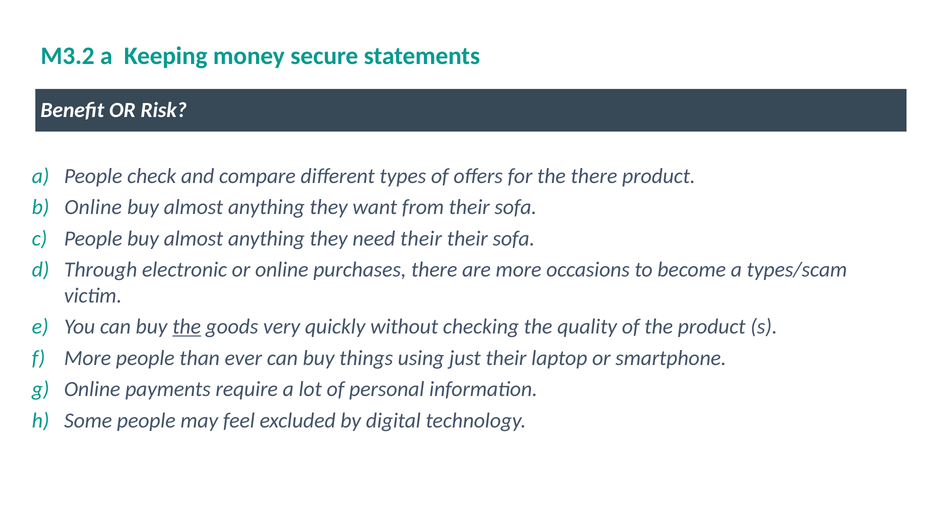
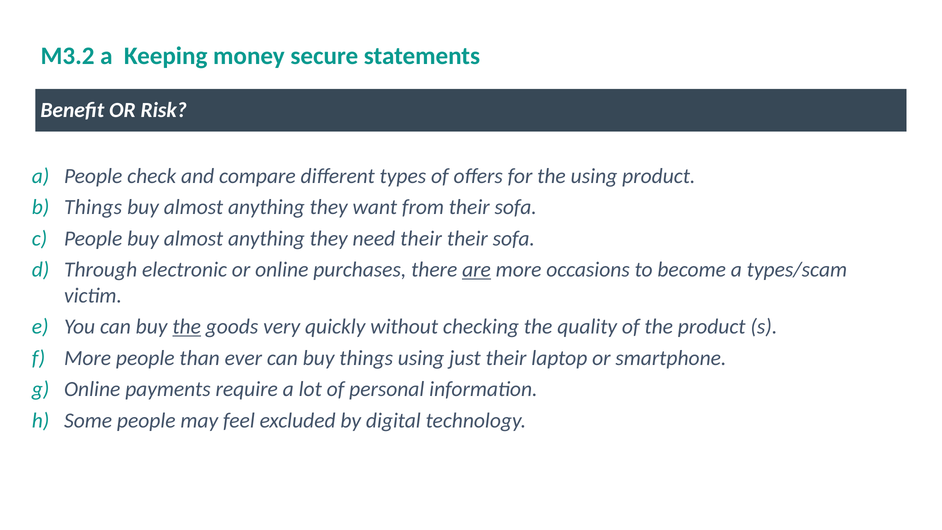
the there: there -> using
Online at (93, 207): Online -> Things
are underline: none -> present
